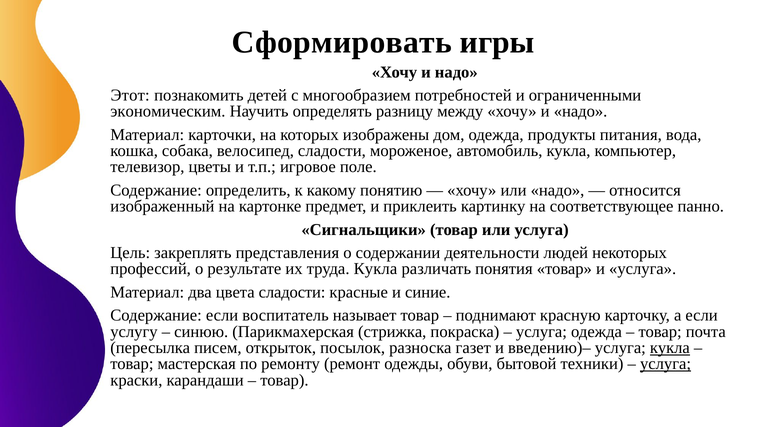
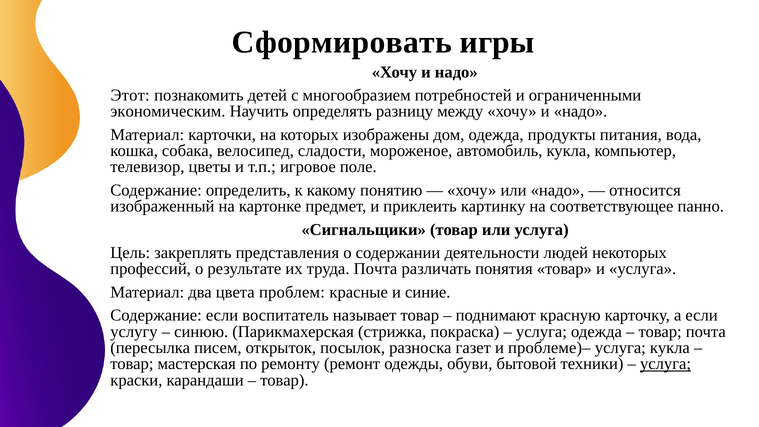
труда Кукла: Кукла -> Почта
цвета сладости: сладости -> проблем
введению)–: введению)– -> проблеме)–
кукла at (670, 348) underline: present -> none
